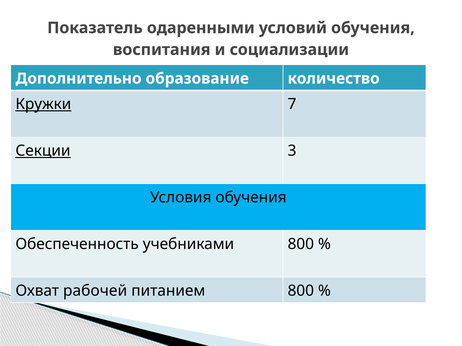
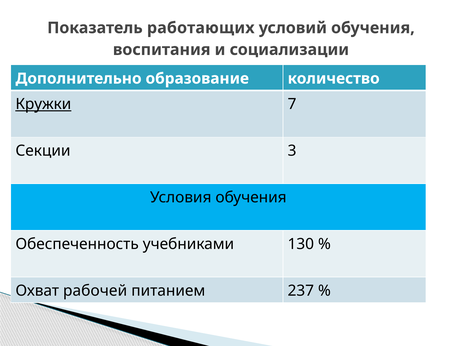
одаренными: одаренными -> работающих
Секции underline: present -> none
учебниками 800: 800 -> 130
питанием 800: 800 -> 237
